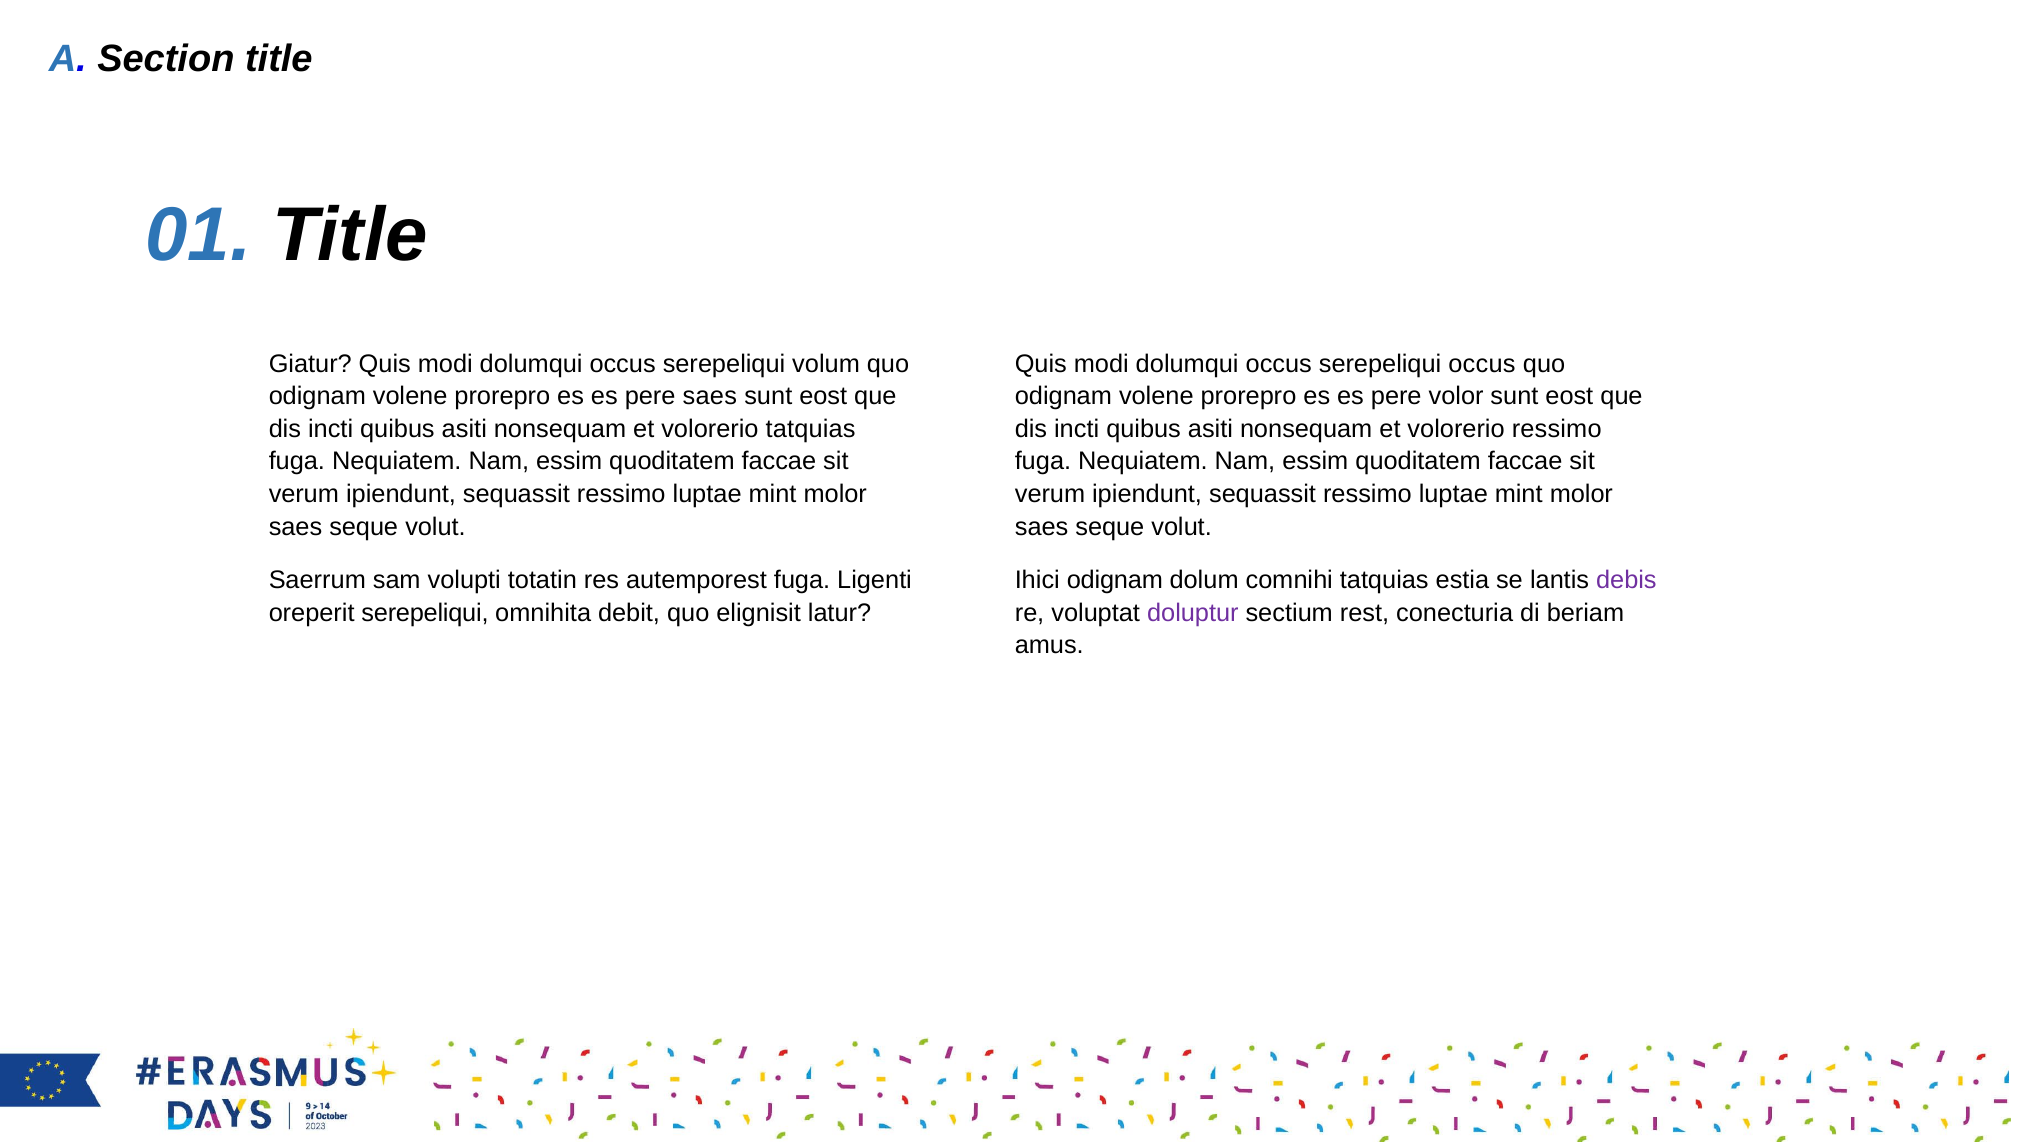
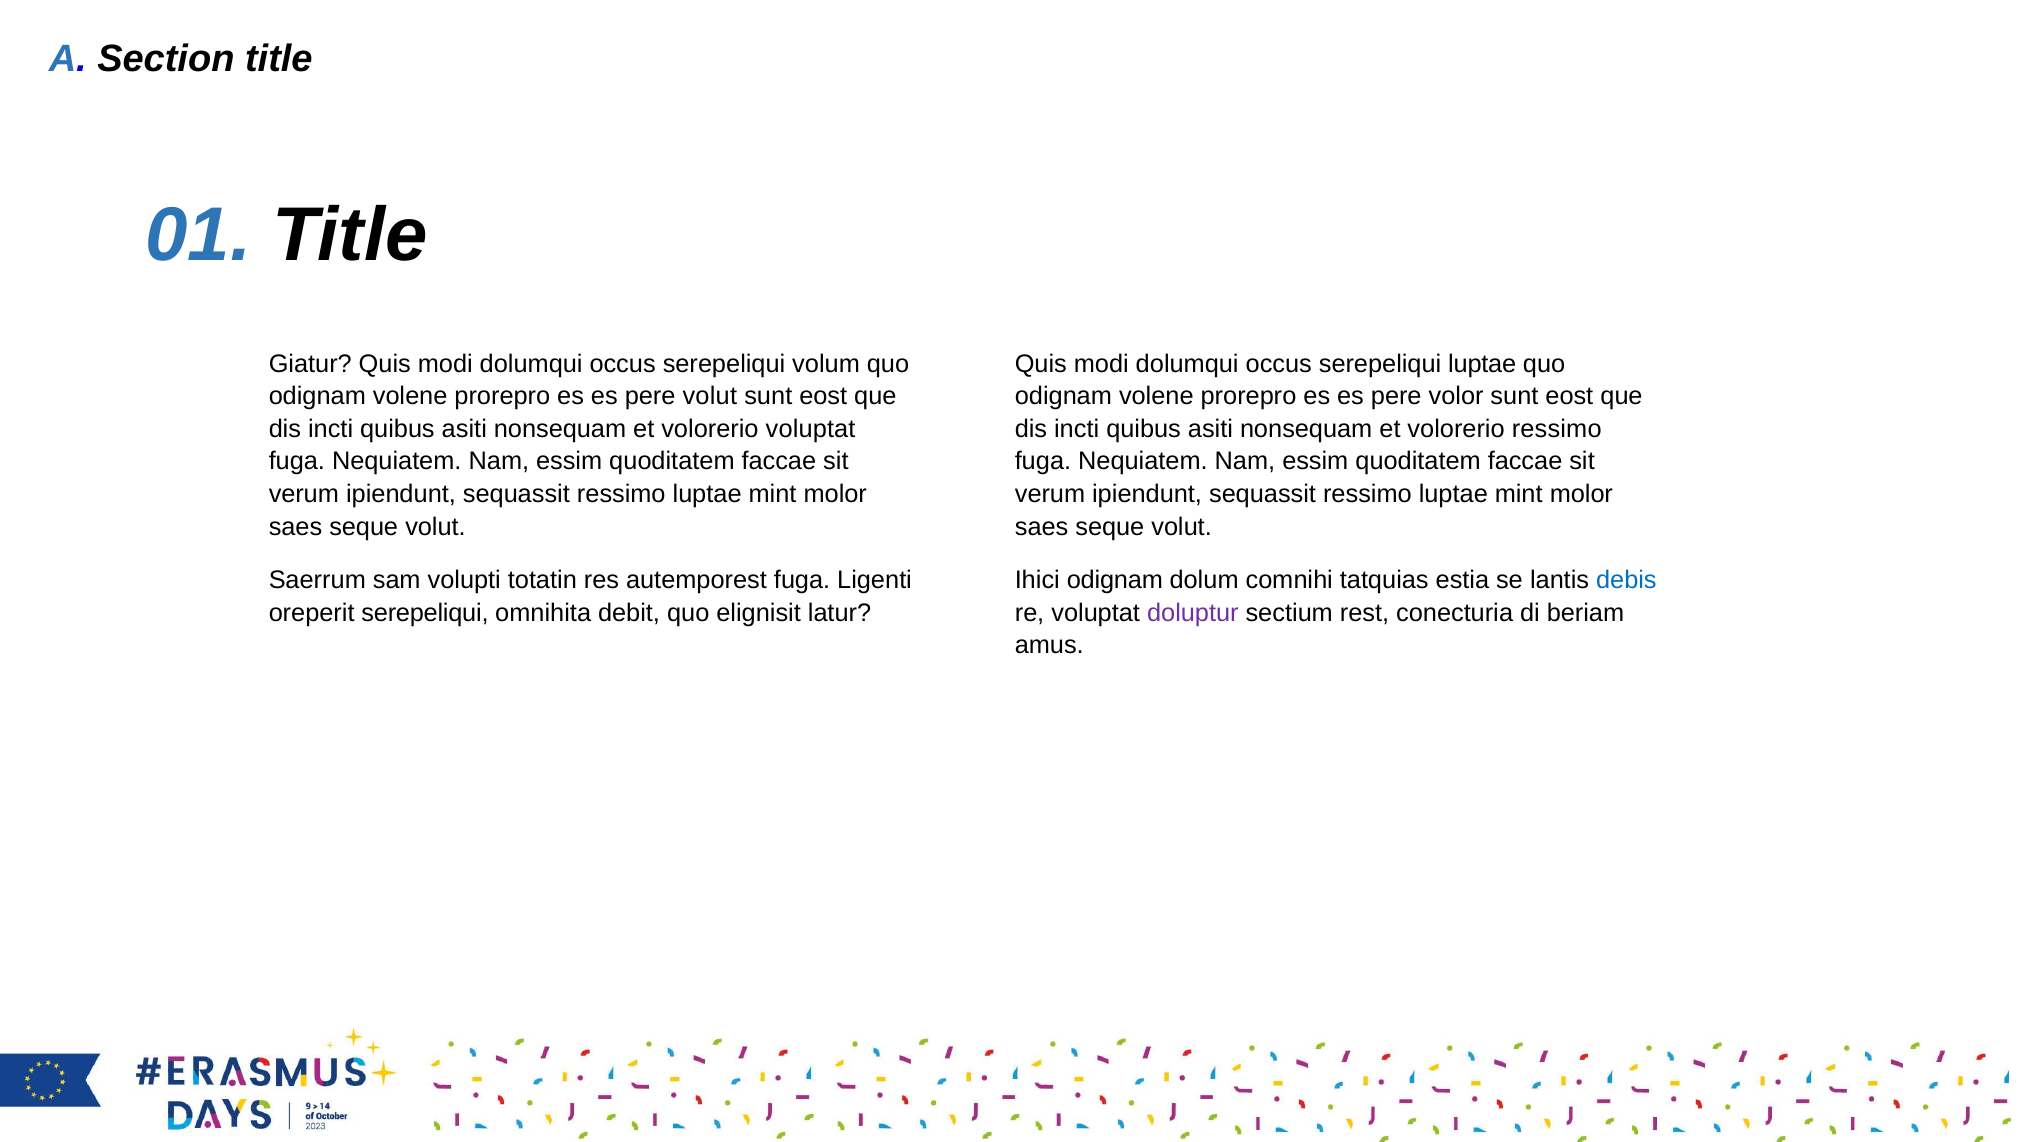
serepeliqui occus: occus -> luptae
pere saes: saes -> volut
volorerio tatquias: tatquias -> voluptat
debis colour: purple -> blue
